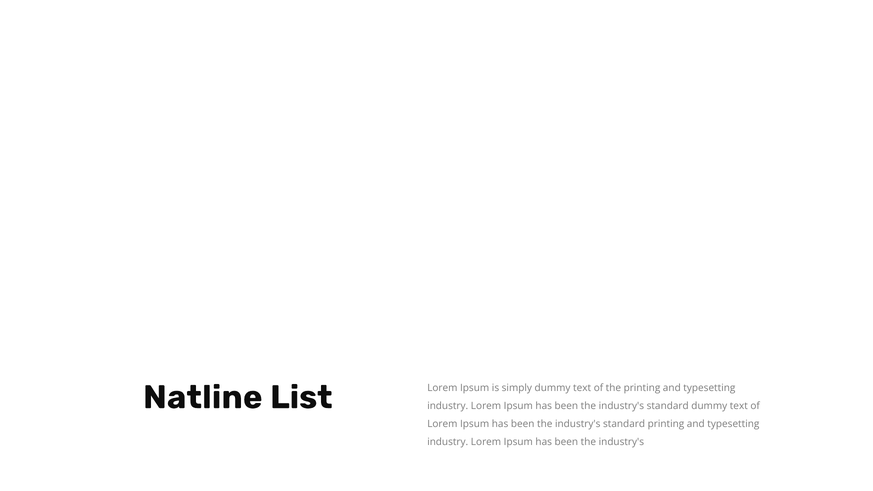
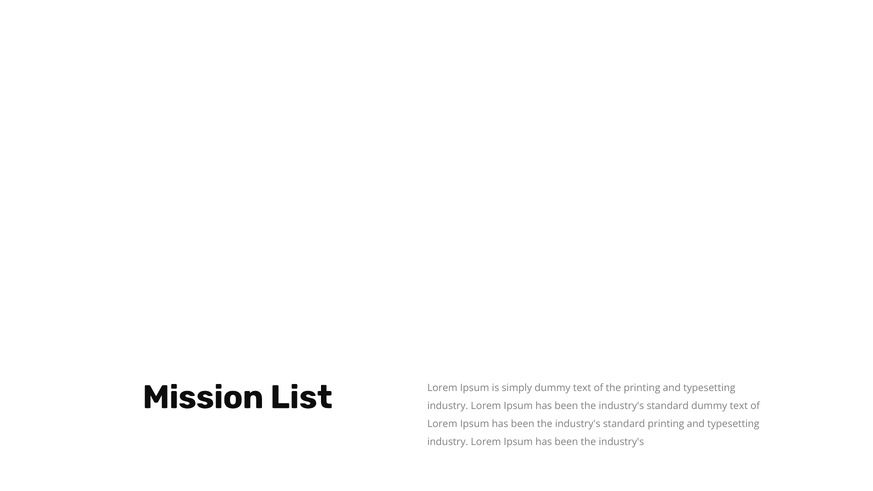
Natline: Natline -> Mission
